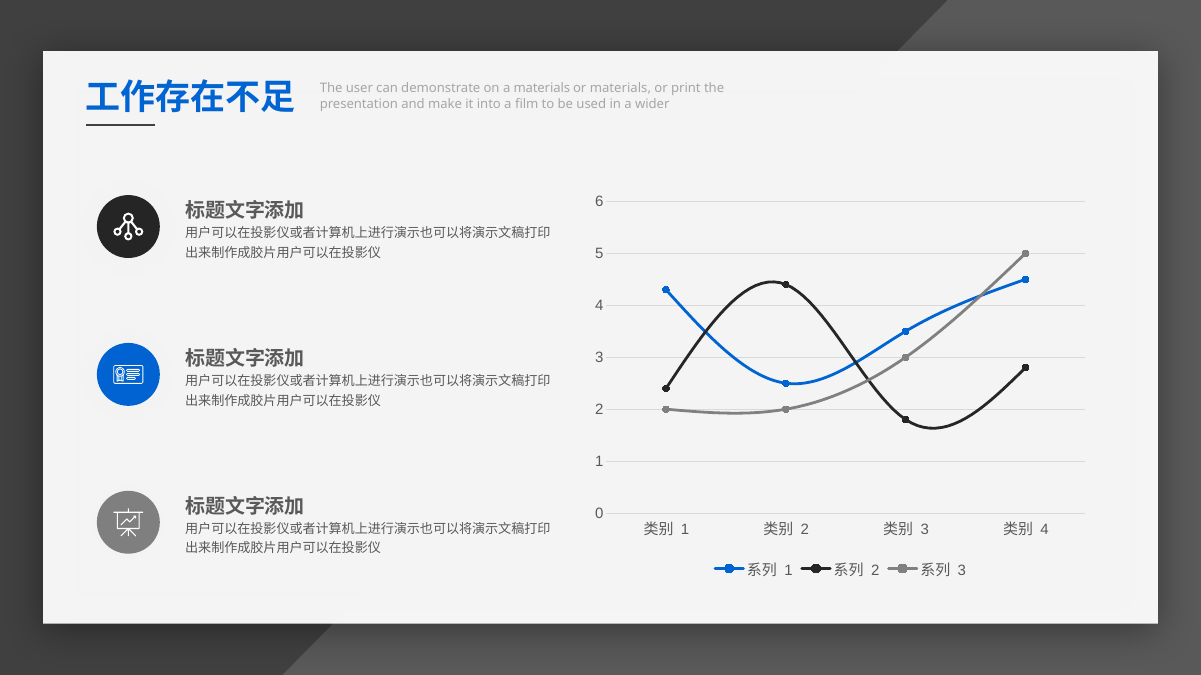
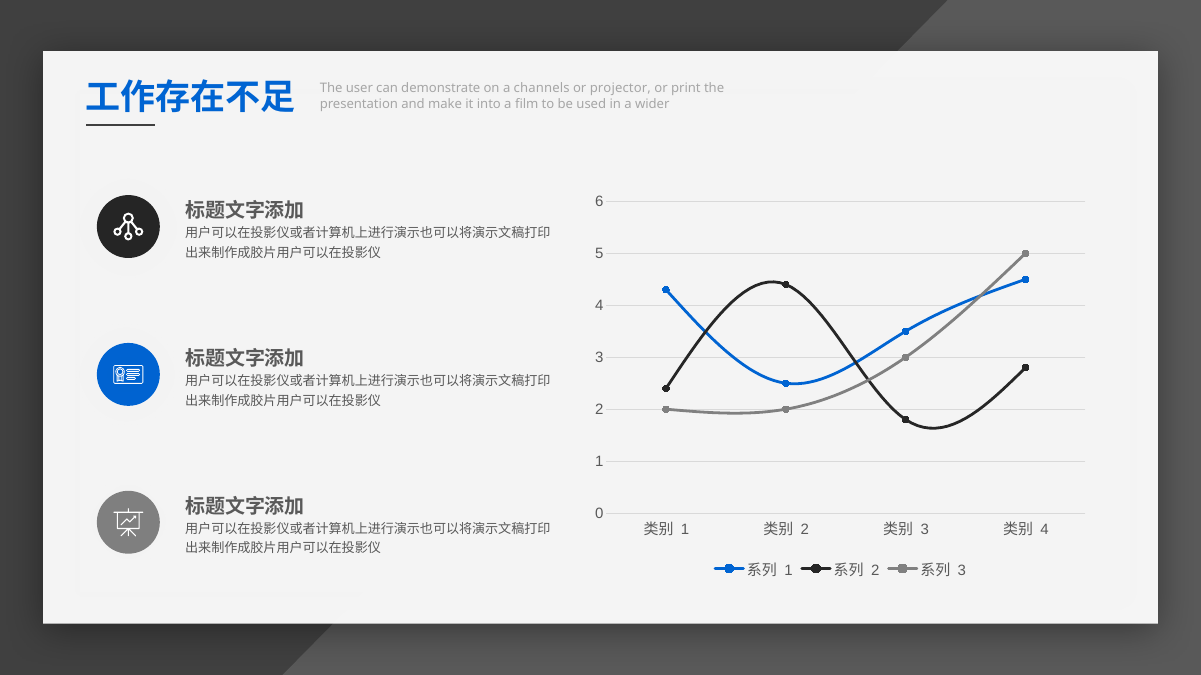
a materials: materials -> channels
or materials: materials -> projector
